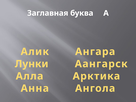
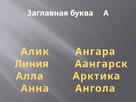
Лунки: Лунки -> Линия
